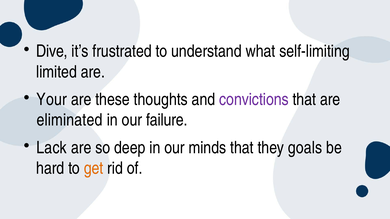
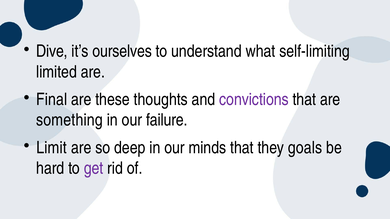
frustrated: frustrated -> ourselves
Your: Your -> Final
eliminated: eliminated -> something
Lack: Lack -> Limit
get colour: orange -> purple
